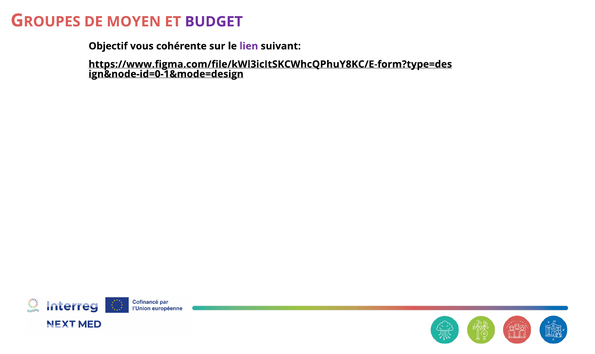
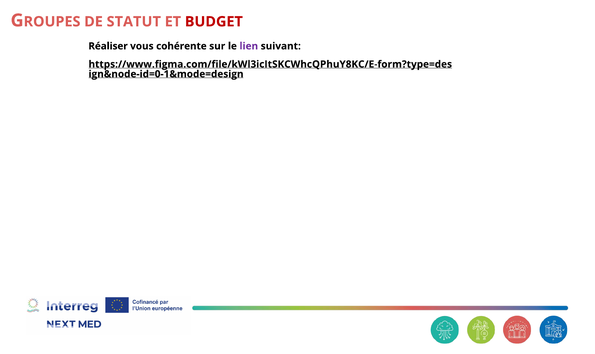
MOYEN: MOYEN -> STATUT
BUDGET colour: purple -> red
Objectif: Objectif -> Réaliser
